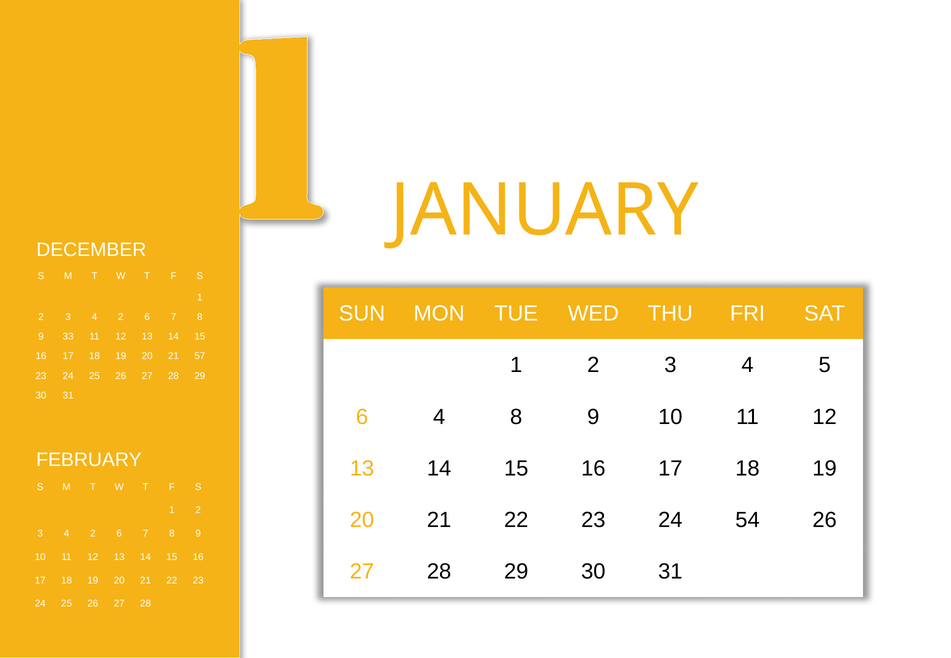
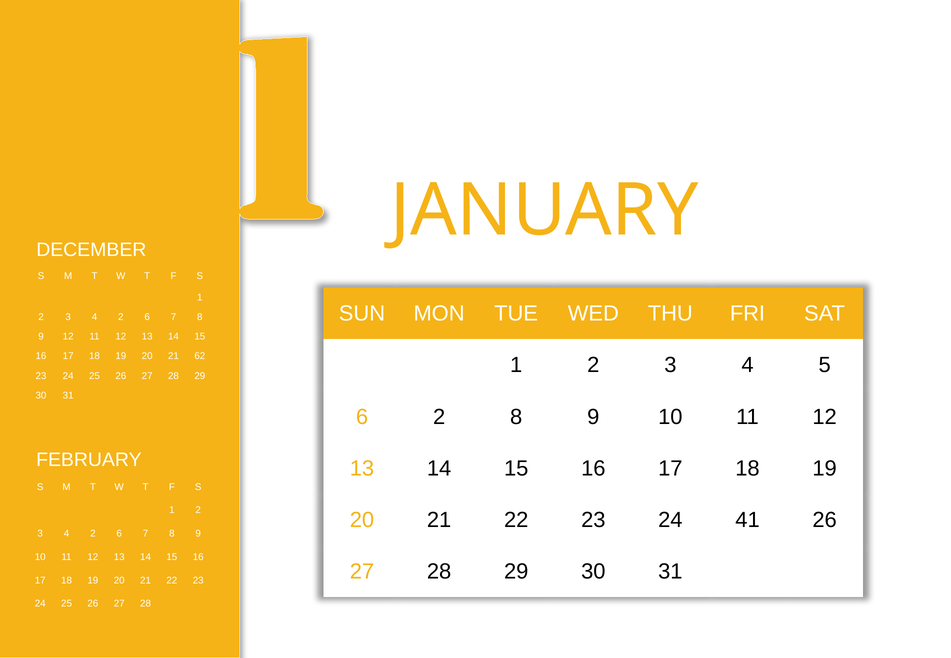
9 33: 33 -> 12
57: 57 -> 62
6 4: 4 -> 2
54: 54 -> 41
